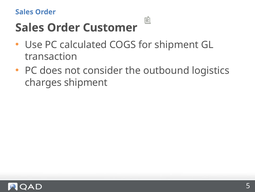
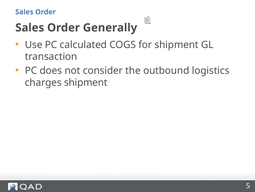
Customer: Customer -> Generally
